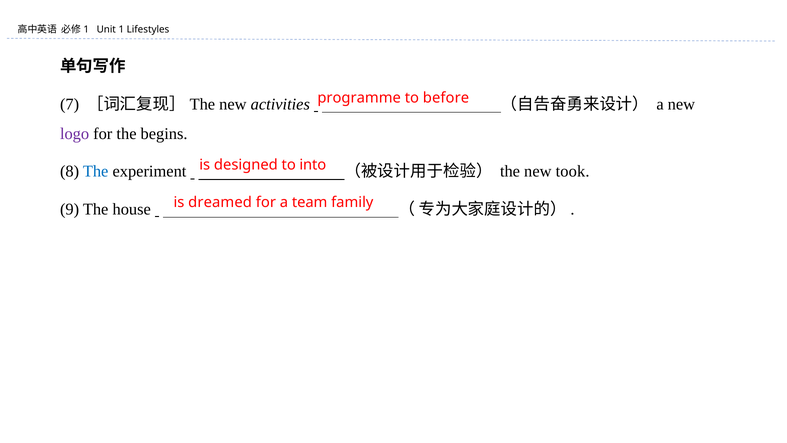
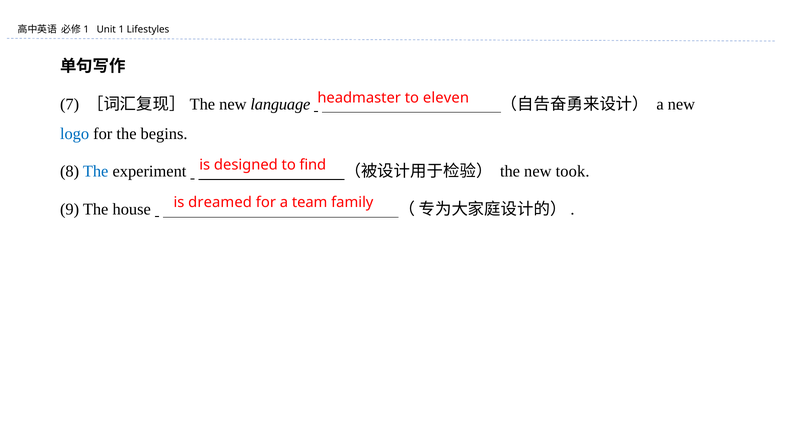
programme: programme -> headmaster
before: before -> eleven
activities: activities -> language
logo colour: purple -> blue
into: into -> find
